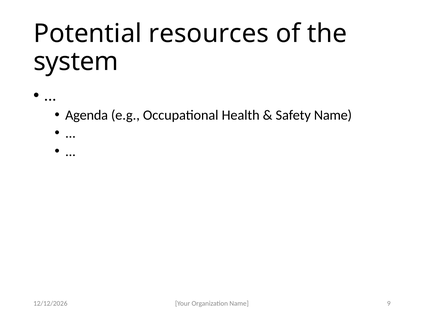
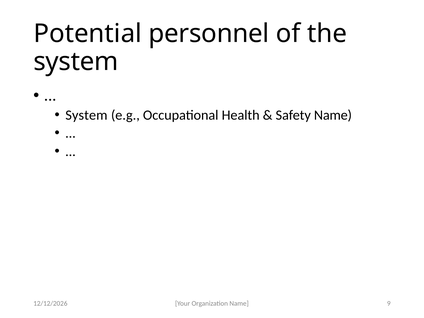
resources: resources -> personnel
Agenda at (87, 115): Agenda -> System
